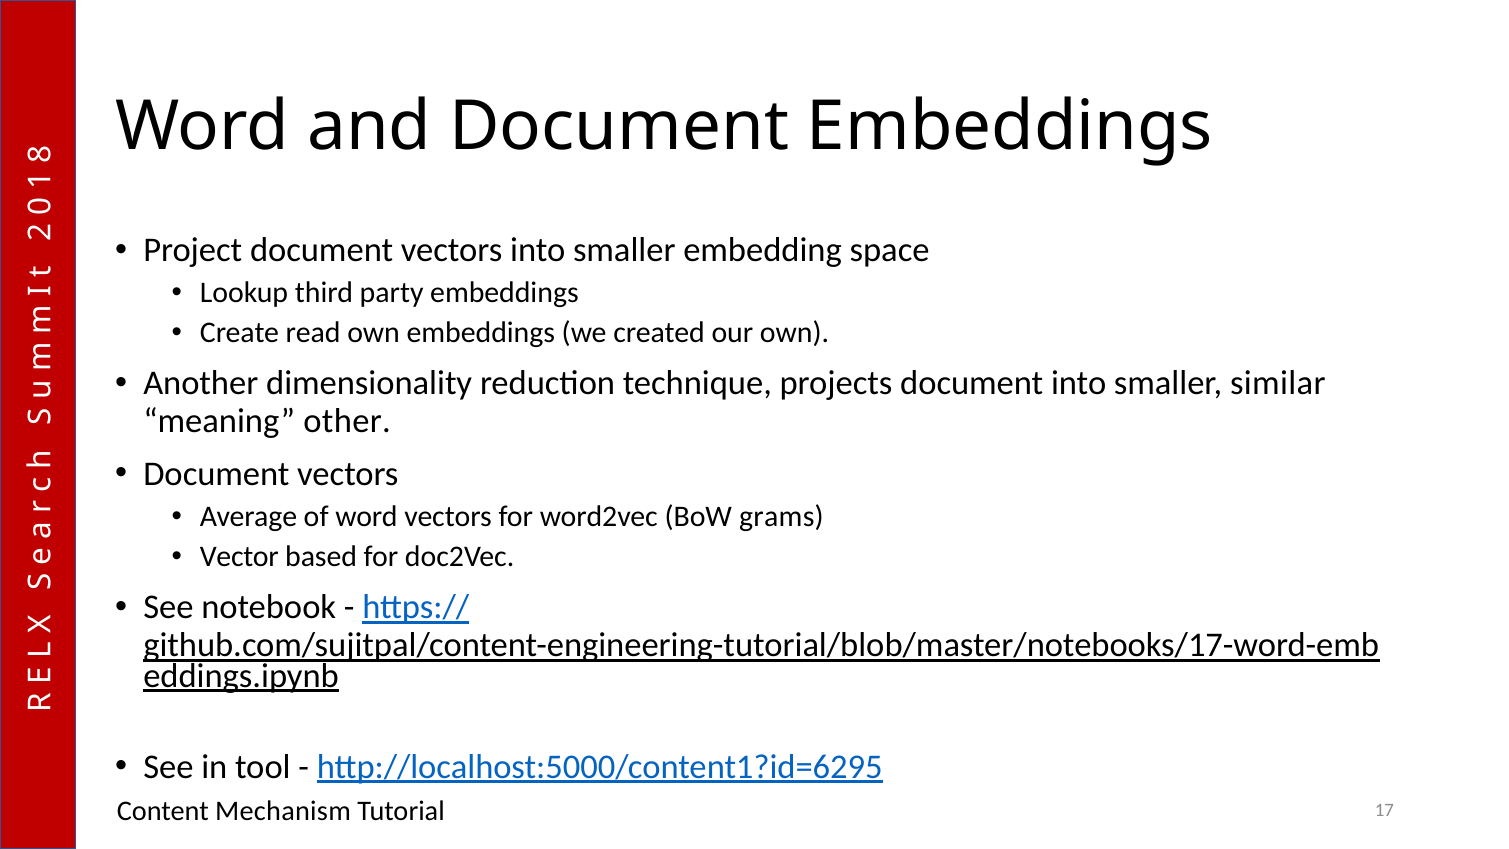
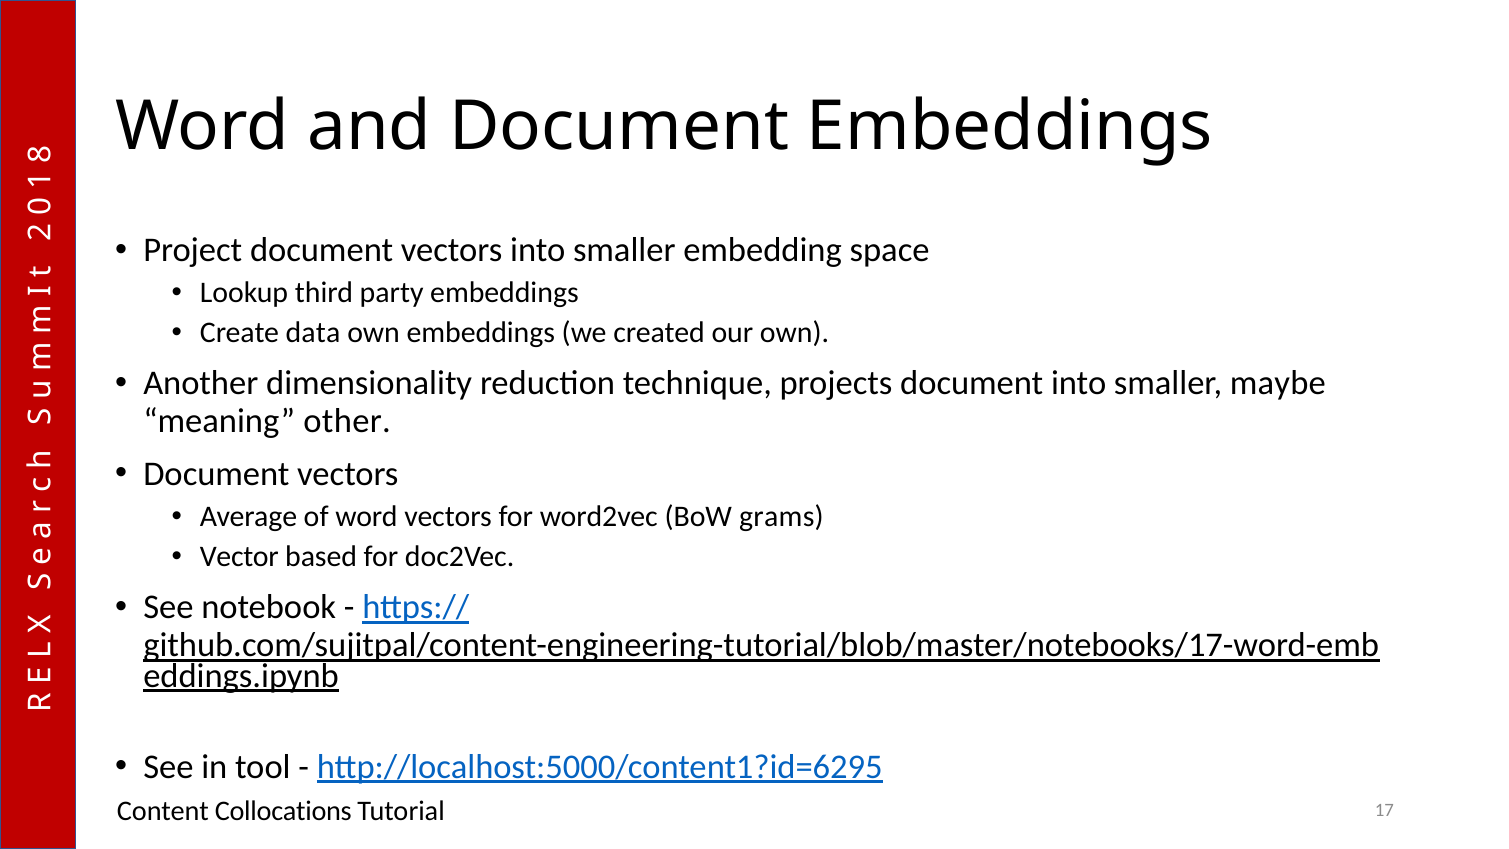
read: read -> data
similar: similar -> maybe
Mechanism: Mechanism -> Collocations
